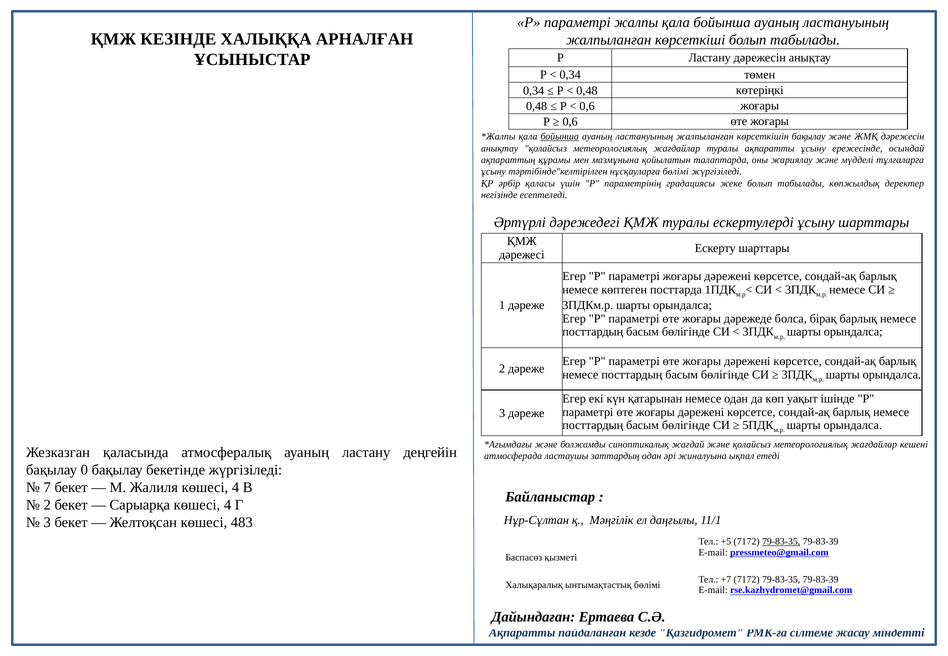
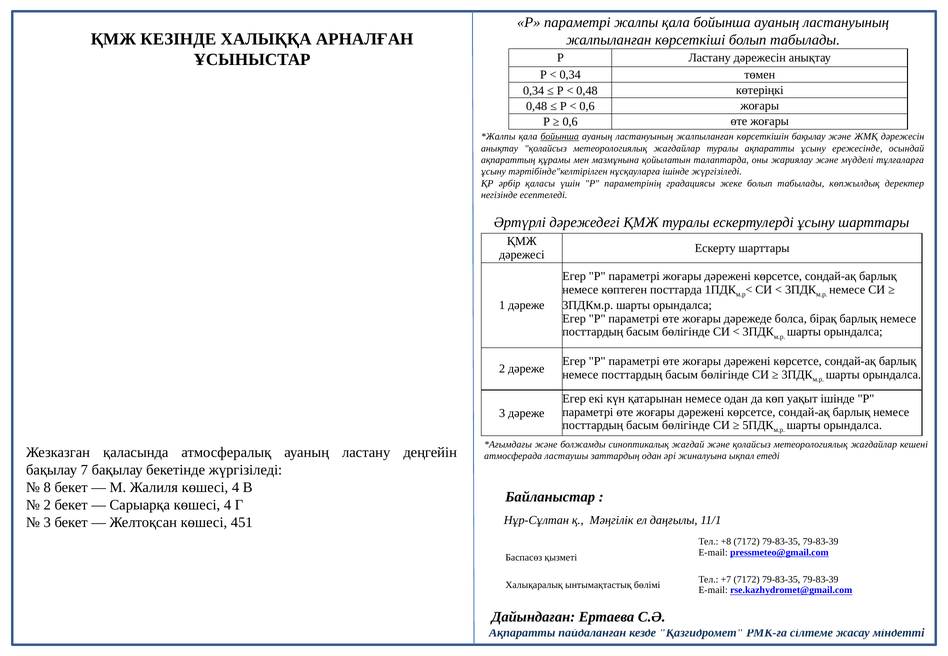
нұсқауларға бөлімі: бөлімі -> ішінде
0: 0 -> 7
7: 7 -> 8
483: 483 -> 451
+5: +5 -> +8
79-83-35 at (781, 542) underline: present -> none
